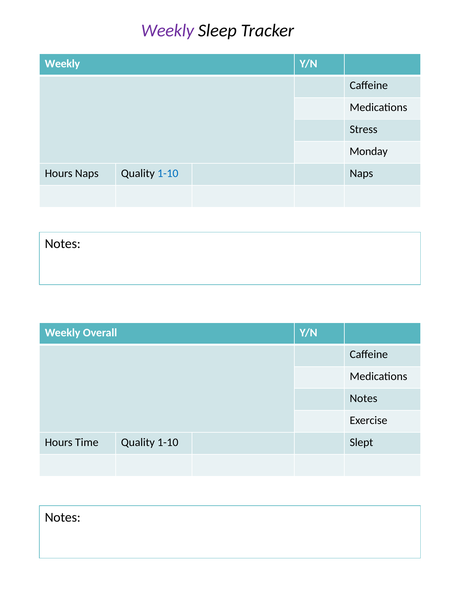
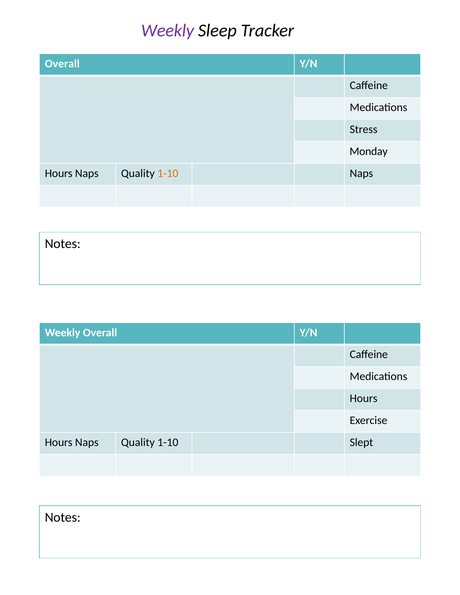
Weekly at (62, 64): Weekly -> Overall
1-10 at (168, 173) colour: blue -> orange
Notes at (364, 399): Notes -> Hours
Time at (87, 442): Time -> Naps
